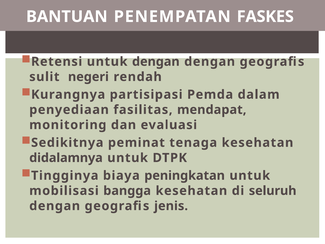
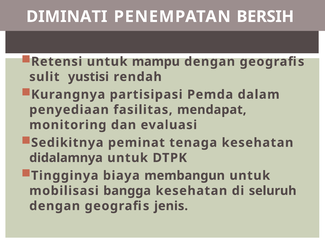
BANTUAN: BANTUAN -> DIMINATI
FASKES: FASKES -> BERSIH
untuk dengan: dengan -> mampu
negeri: negeri -> yustisi
peningkatan: peningkatan -> membangun
